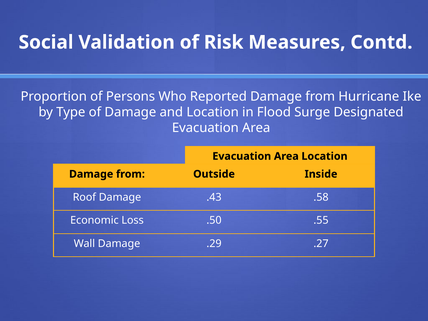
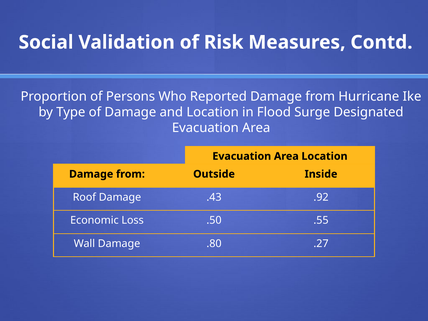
.58: .58 -> .92
.29: .29 -> .80
